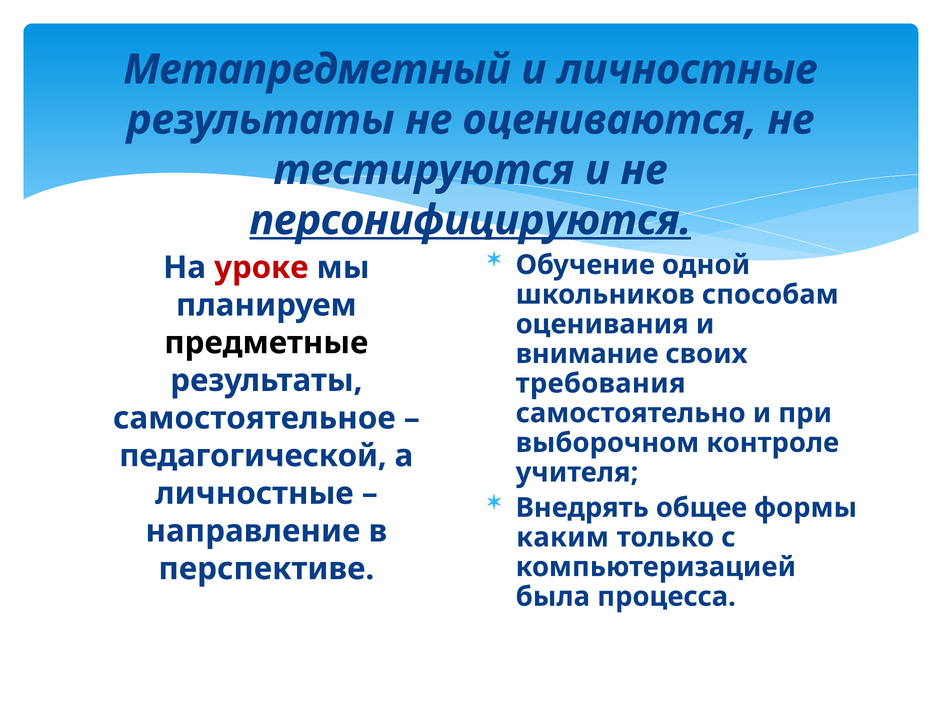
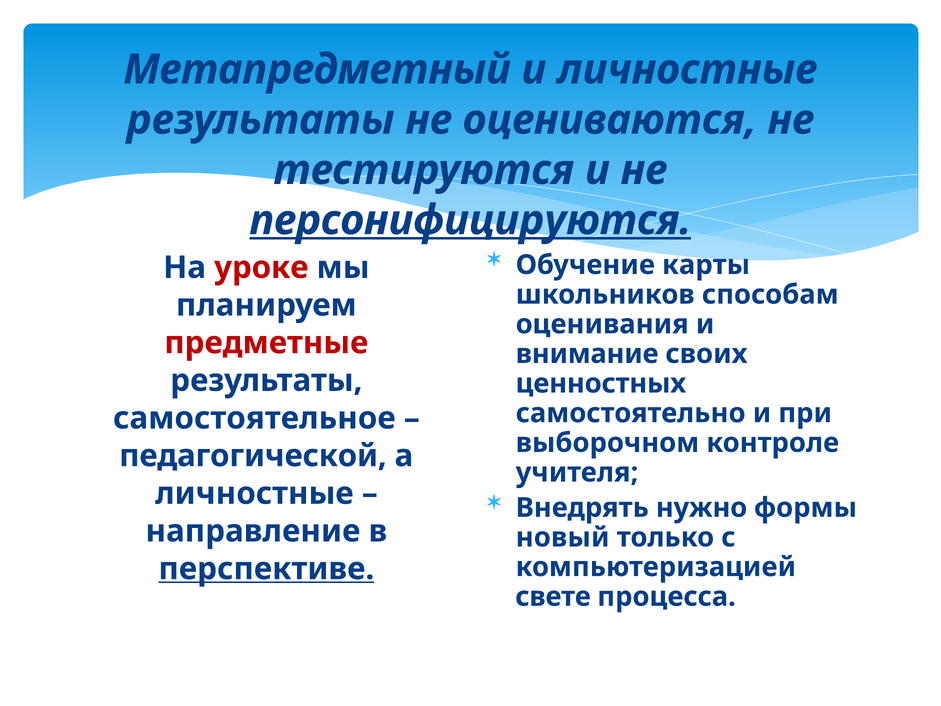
одной: одной -> карты
предметные colour: black -> red
требования: требования -> ценностных
общее: общее -> нужно
каким: каким -> новый
перспективе underline: none -> present
была: была -> свете
